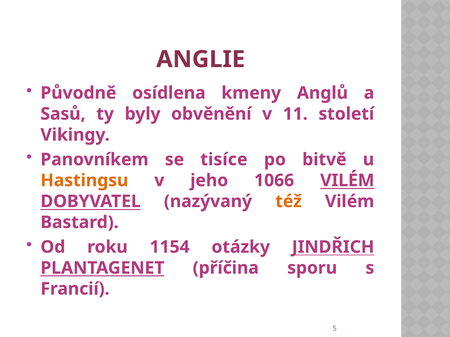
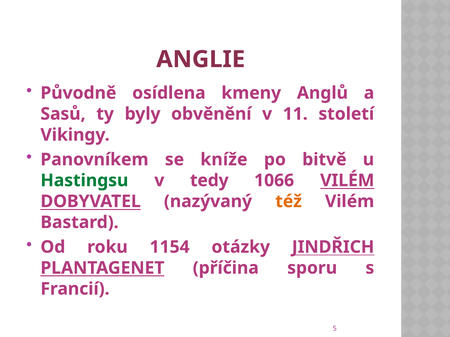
tisíce: tisíce -> kníže
Hastingsu colour: orange -> green
jeho: jeho -> tedy
